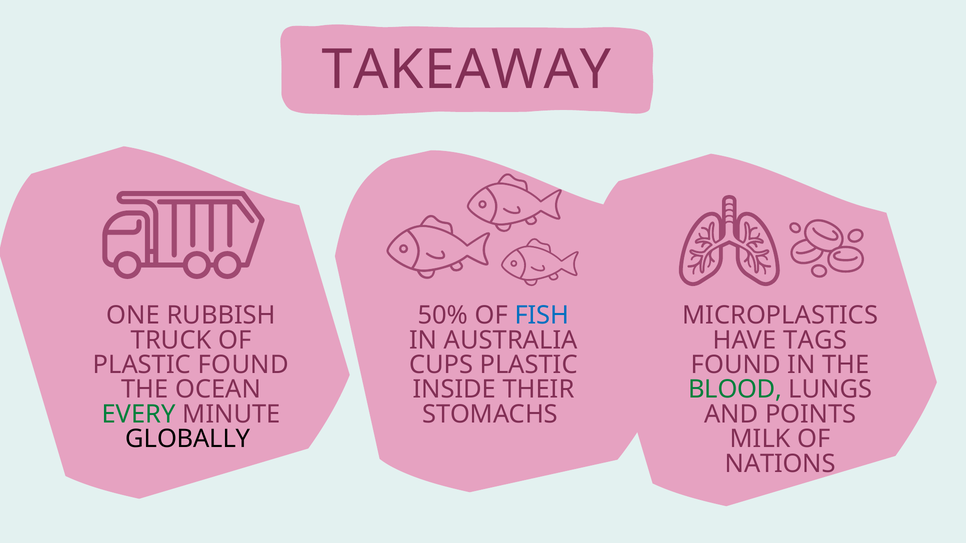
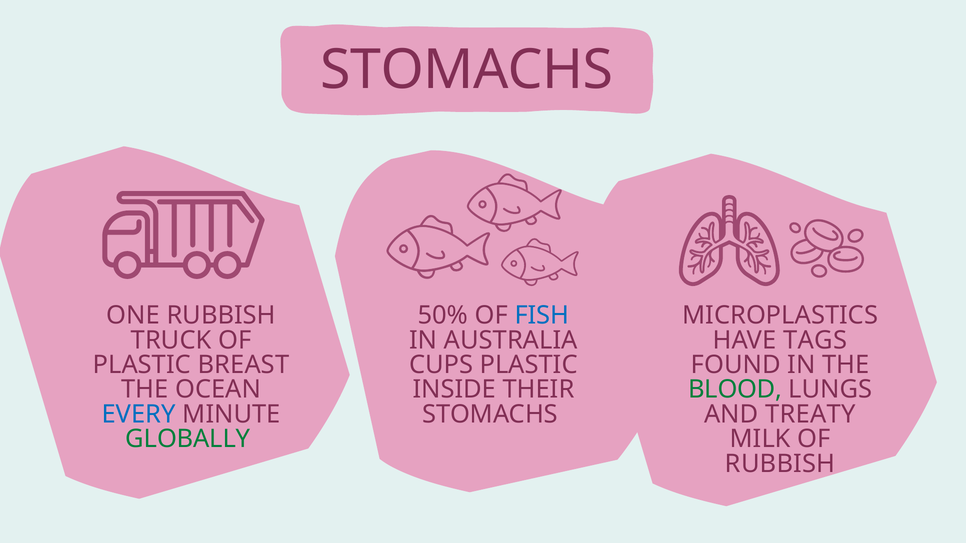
TAKEAWAY at (466, 70): TAKEAWAY -> STOMACHS
PLASTIC FOUND: FOUND -> BREAST
EVERY colour: green -> blue
POINTS: POINTS -> TREATY
GLOBALLY colour: black -> green
NATIONS at (780, 464): NATIONS -> RUBBISH
